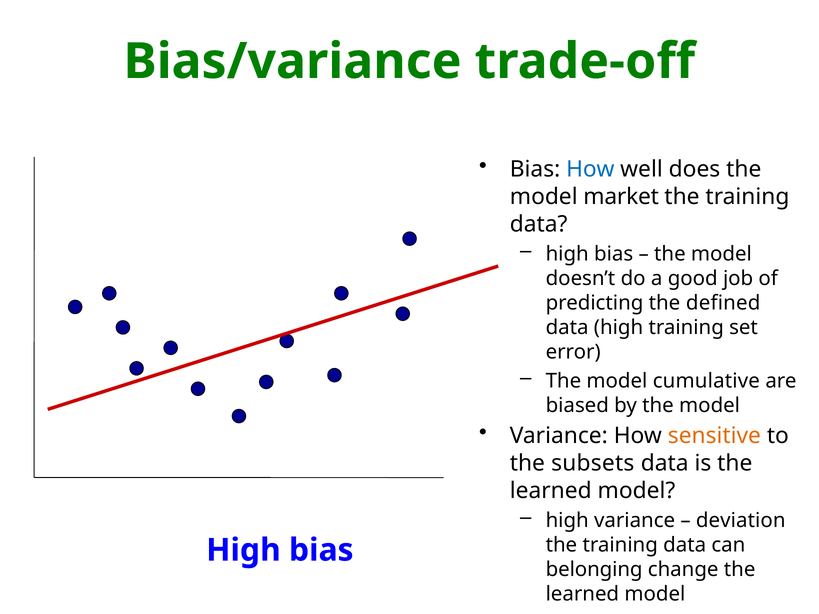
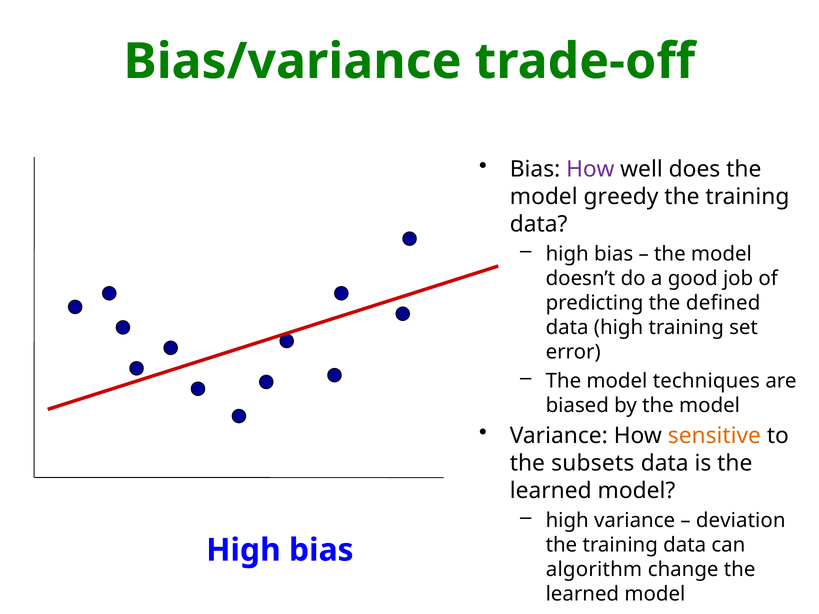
How at (590, 170) colour: blue -> purple
market: market -> greedy
cumulative: cumulative -> techniques
belonging: belonging -> algorithm
